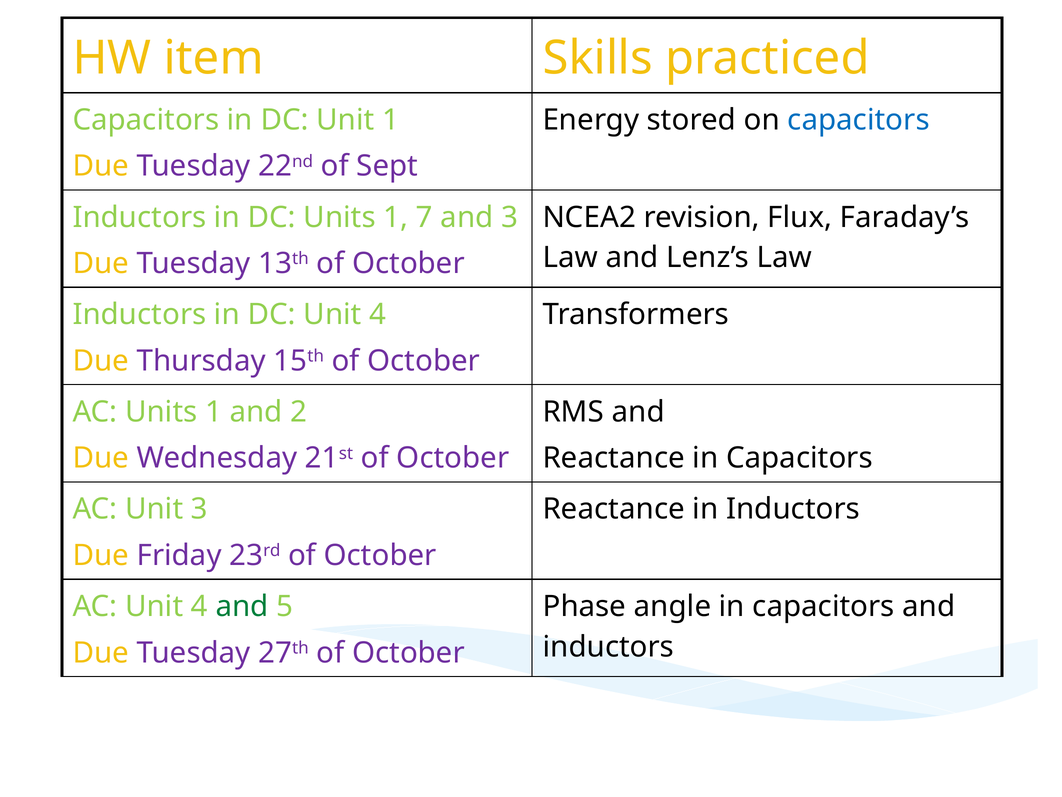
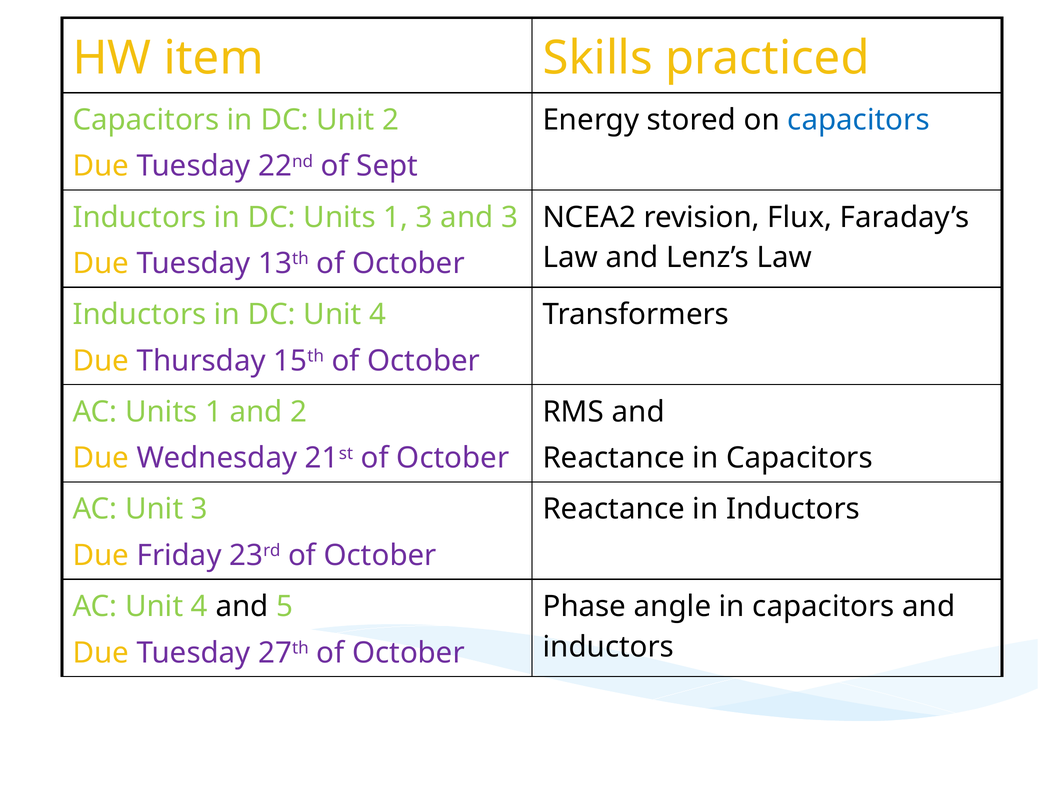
Unit 1: 1 -> 2
1 7: 7 -> 3
and at (242, 606) colour: green -> black
